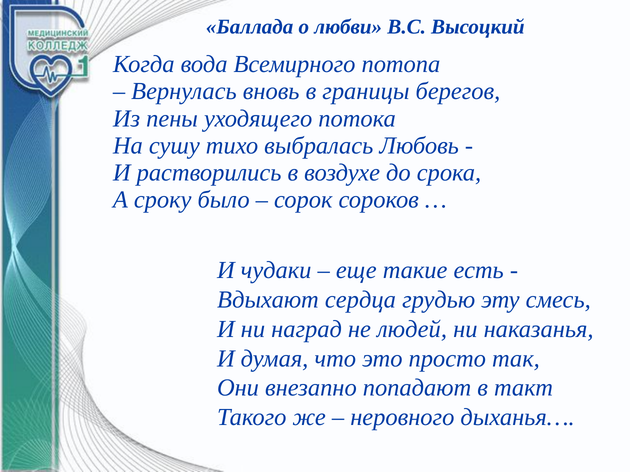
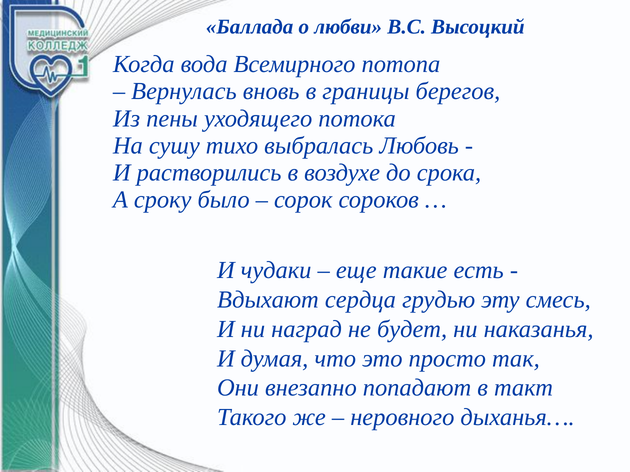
людей: людей -> будет
